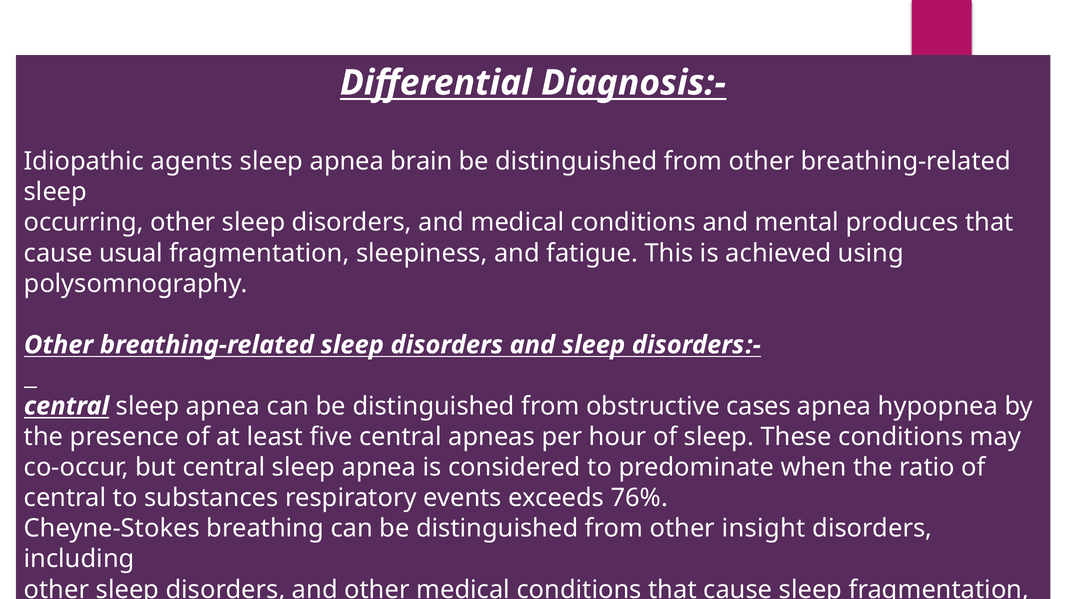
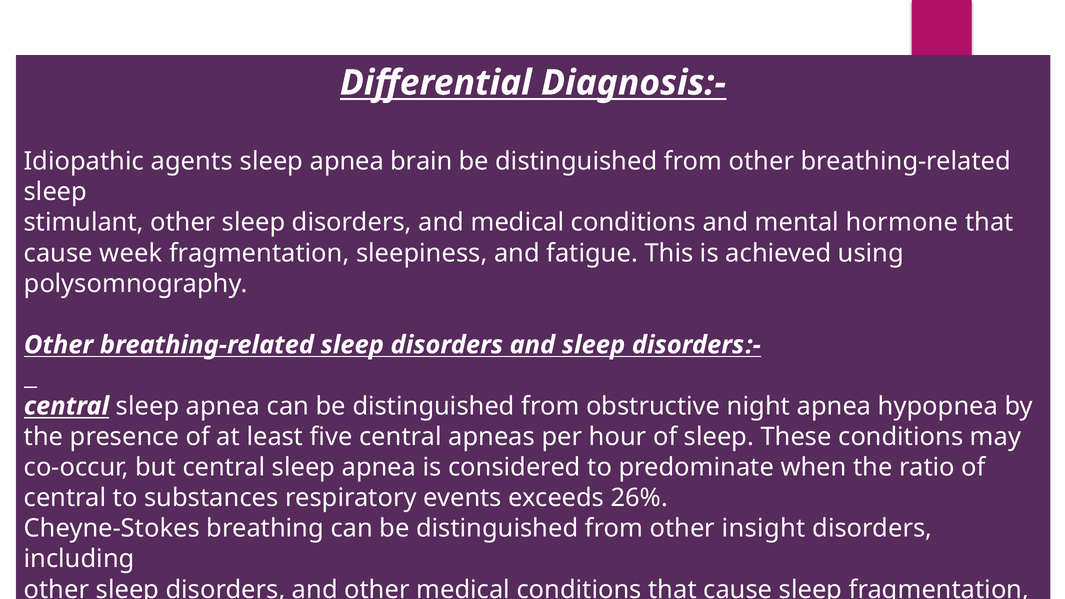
occurring: occurring -> stimulant
produces: produces -> hormone
usual: usual -> week
cases: cases -> night
76%: 76% -> 26%
